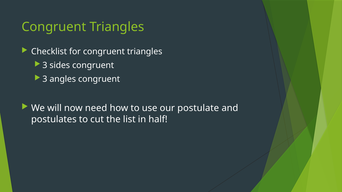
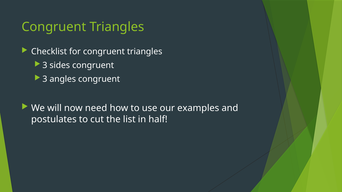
postulate: postulate -> examples
